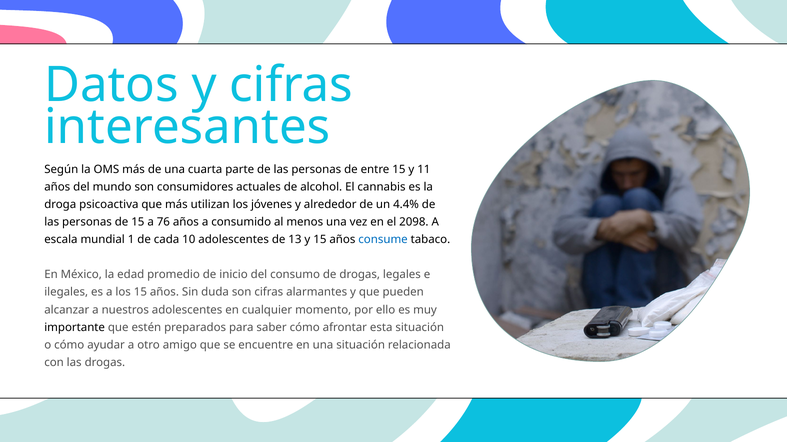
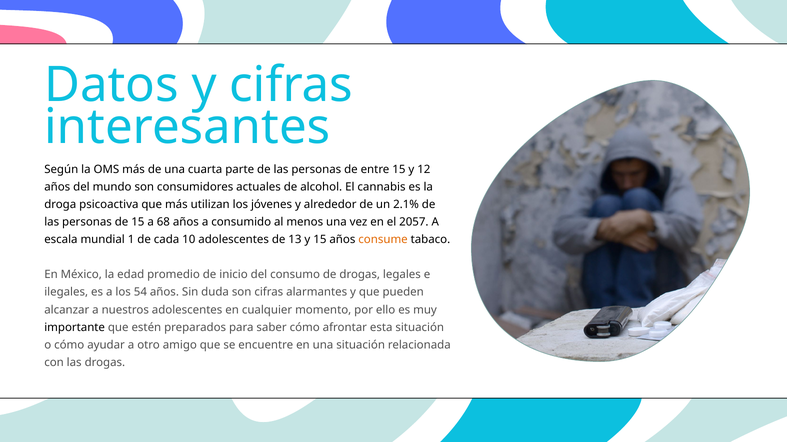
11: 11 -> 12
4.4%: 4.4% -> 2.1%
76: 76 -> 68
2098: 2098 -> 2057
consume colour: blue -> orange
los 15: 15 -> 54
